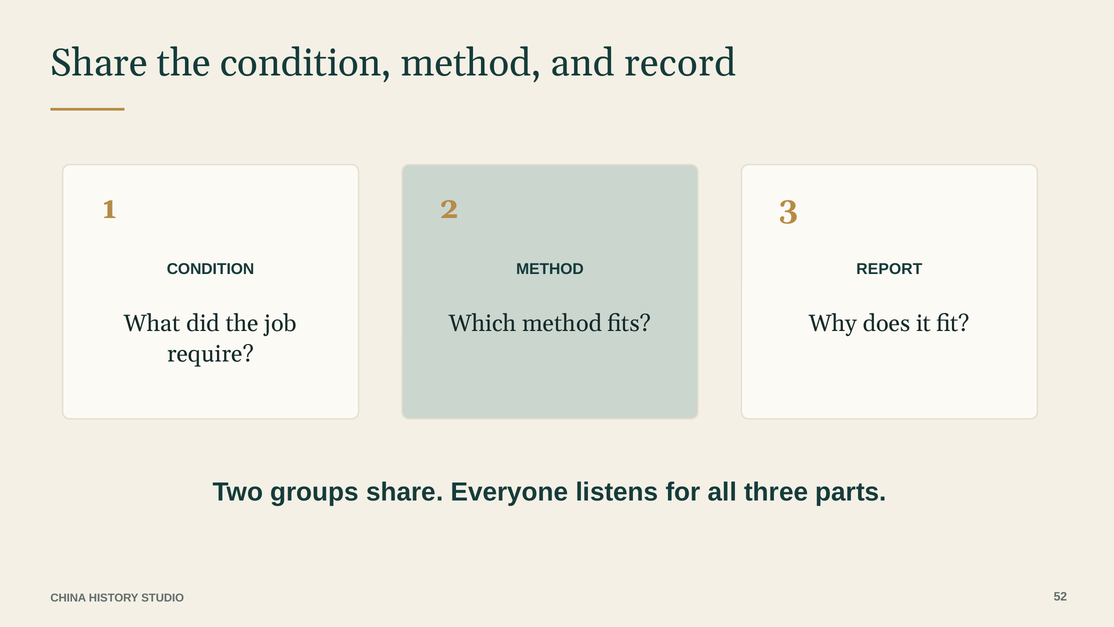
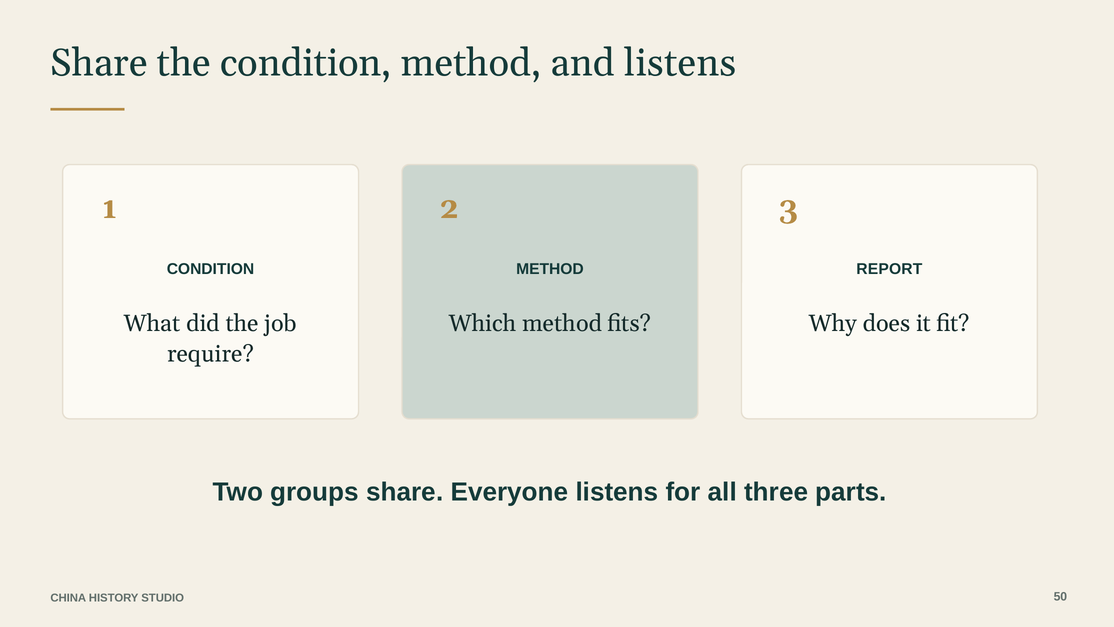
and record: record -> listens
52: 52 -> 50
